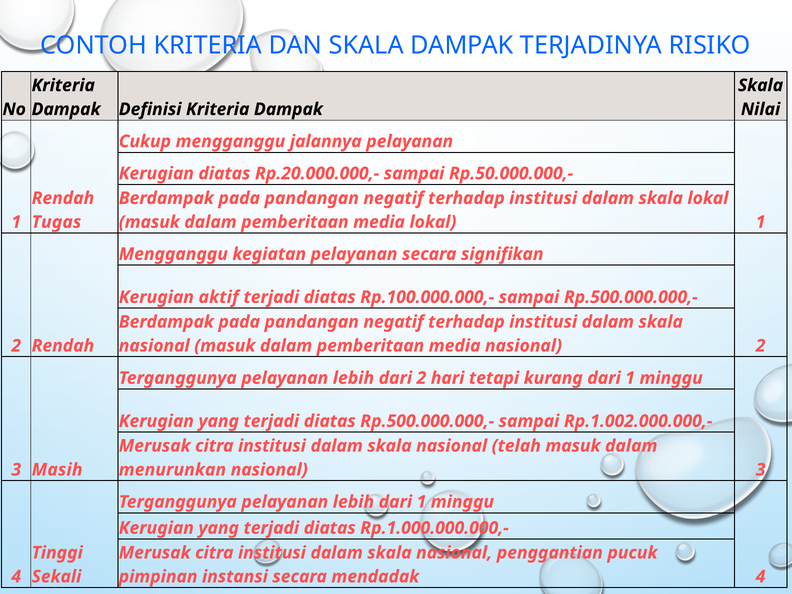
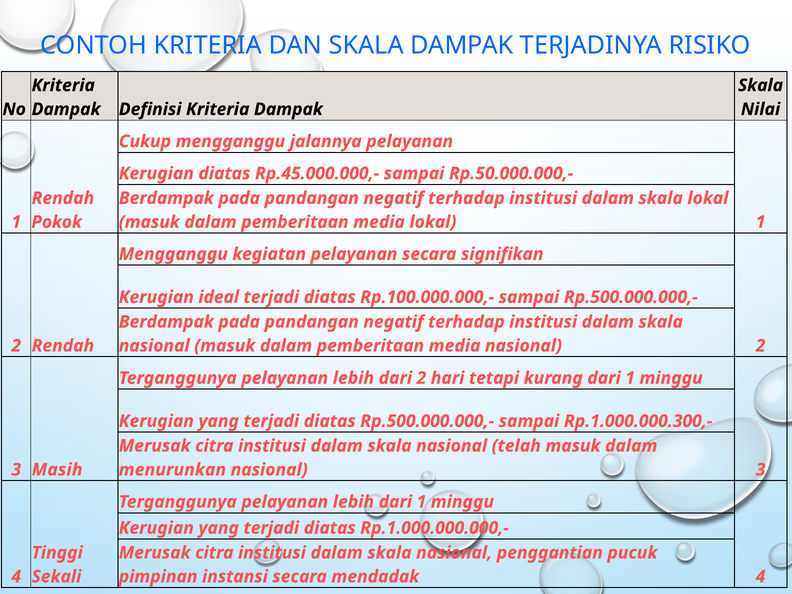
Rp.20.000.000,-: Rp.20.000.000,- -> Rp.45.000.000,-
Tugas: Tugas -> Pokok
aktif: aktif -> ideal
Rp.1.002.000.000,-: Rp.1.002.000.000,- -> Rp.1.000.000.300,-
